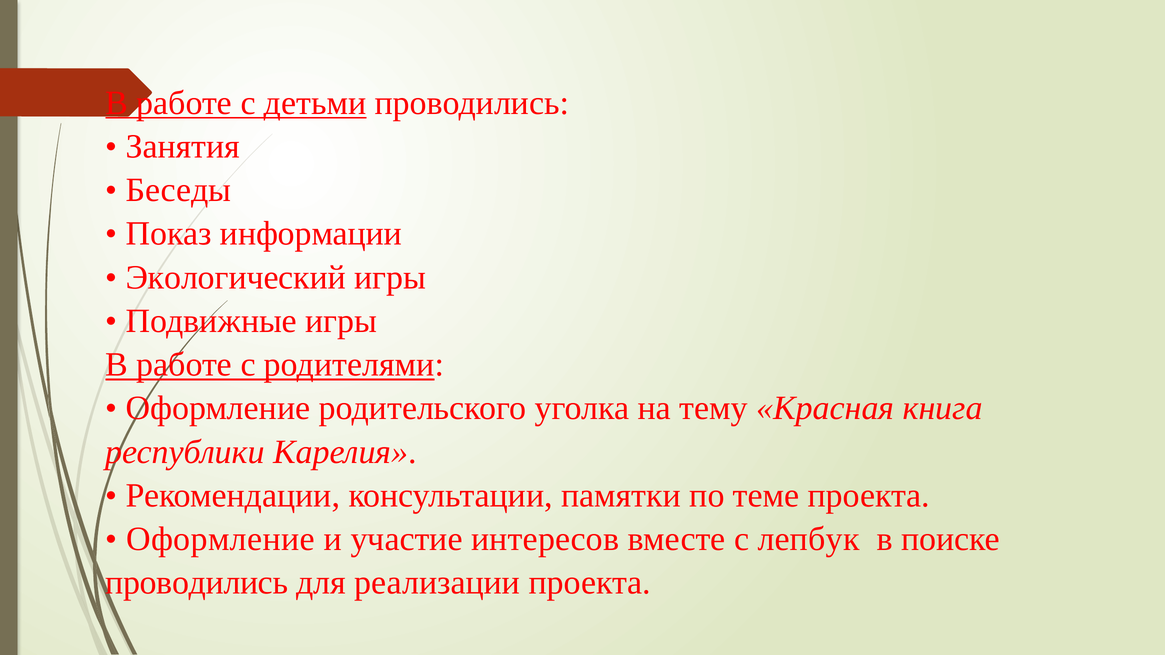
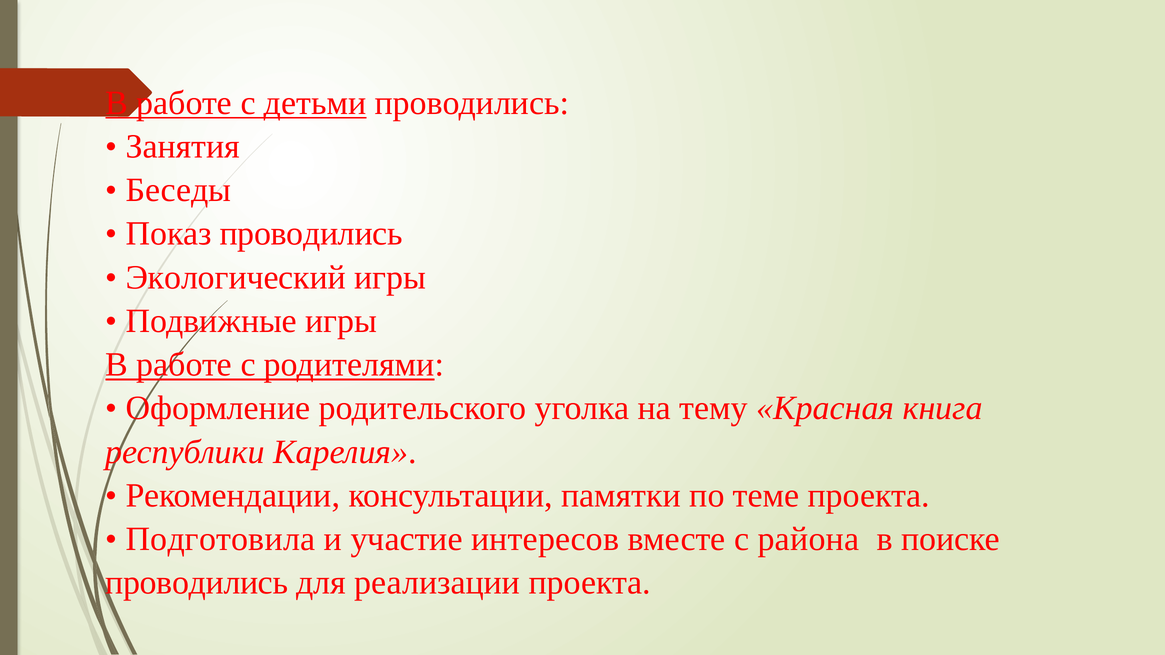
Показ информации: информации -> проводились
Оформление at (220, 539): Оформление -> Подготовила
лепбук: лепбук -> района
